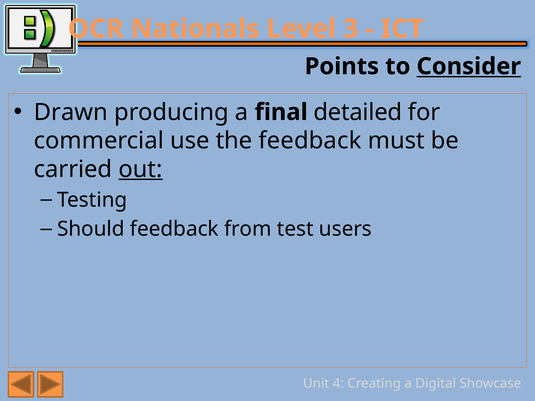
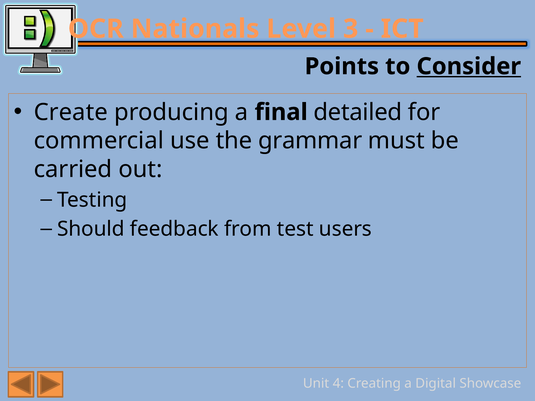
Drawn: Drawn -> Create
the feedback: feedback -> grammar
out underline: present -> none
